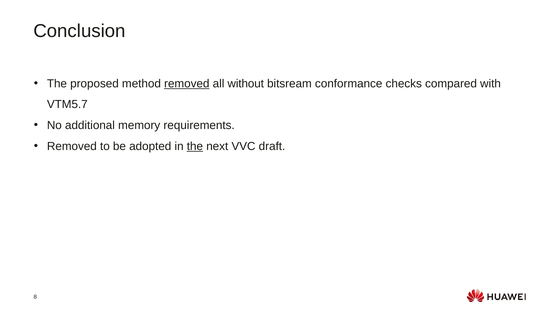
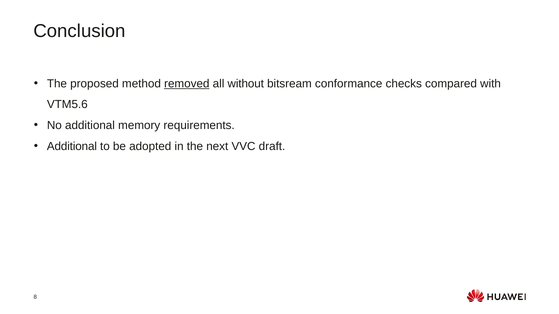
VTM5.7: VTM5.7 -> VTM5.6
Removed at (72, 146): Removed -> Additional
the at (195, 146) underline: present -> none
